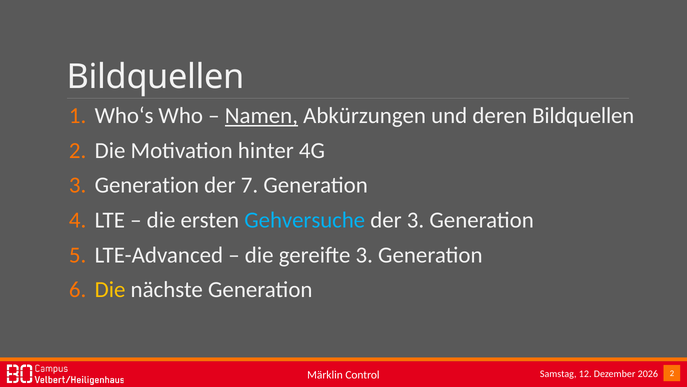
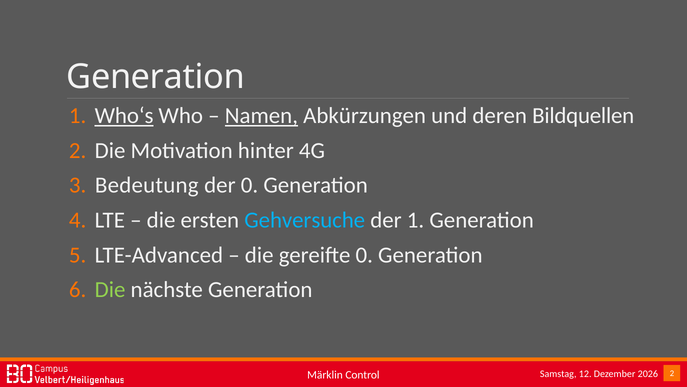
Bildquellen at (156, 77): Bildquellen -> Generation
Who‘s underline: none -> present
Generation at (147, 185): Generation -> Bedeutung
der 7: 7 -> 0
der 3: 3 -> 1
gereifte 3: 3 -> 0
Die at (110, 289) colour: yellow -> light green
